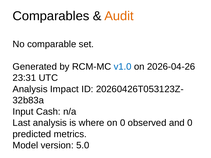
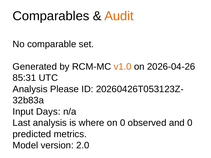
v1.0 colour: blue -> orange
23:31: 23:31 -> 85:31
Impact: Impact -> Please
Cash: Cash -> Days
5.0: 5.0 -> 2.0
